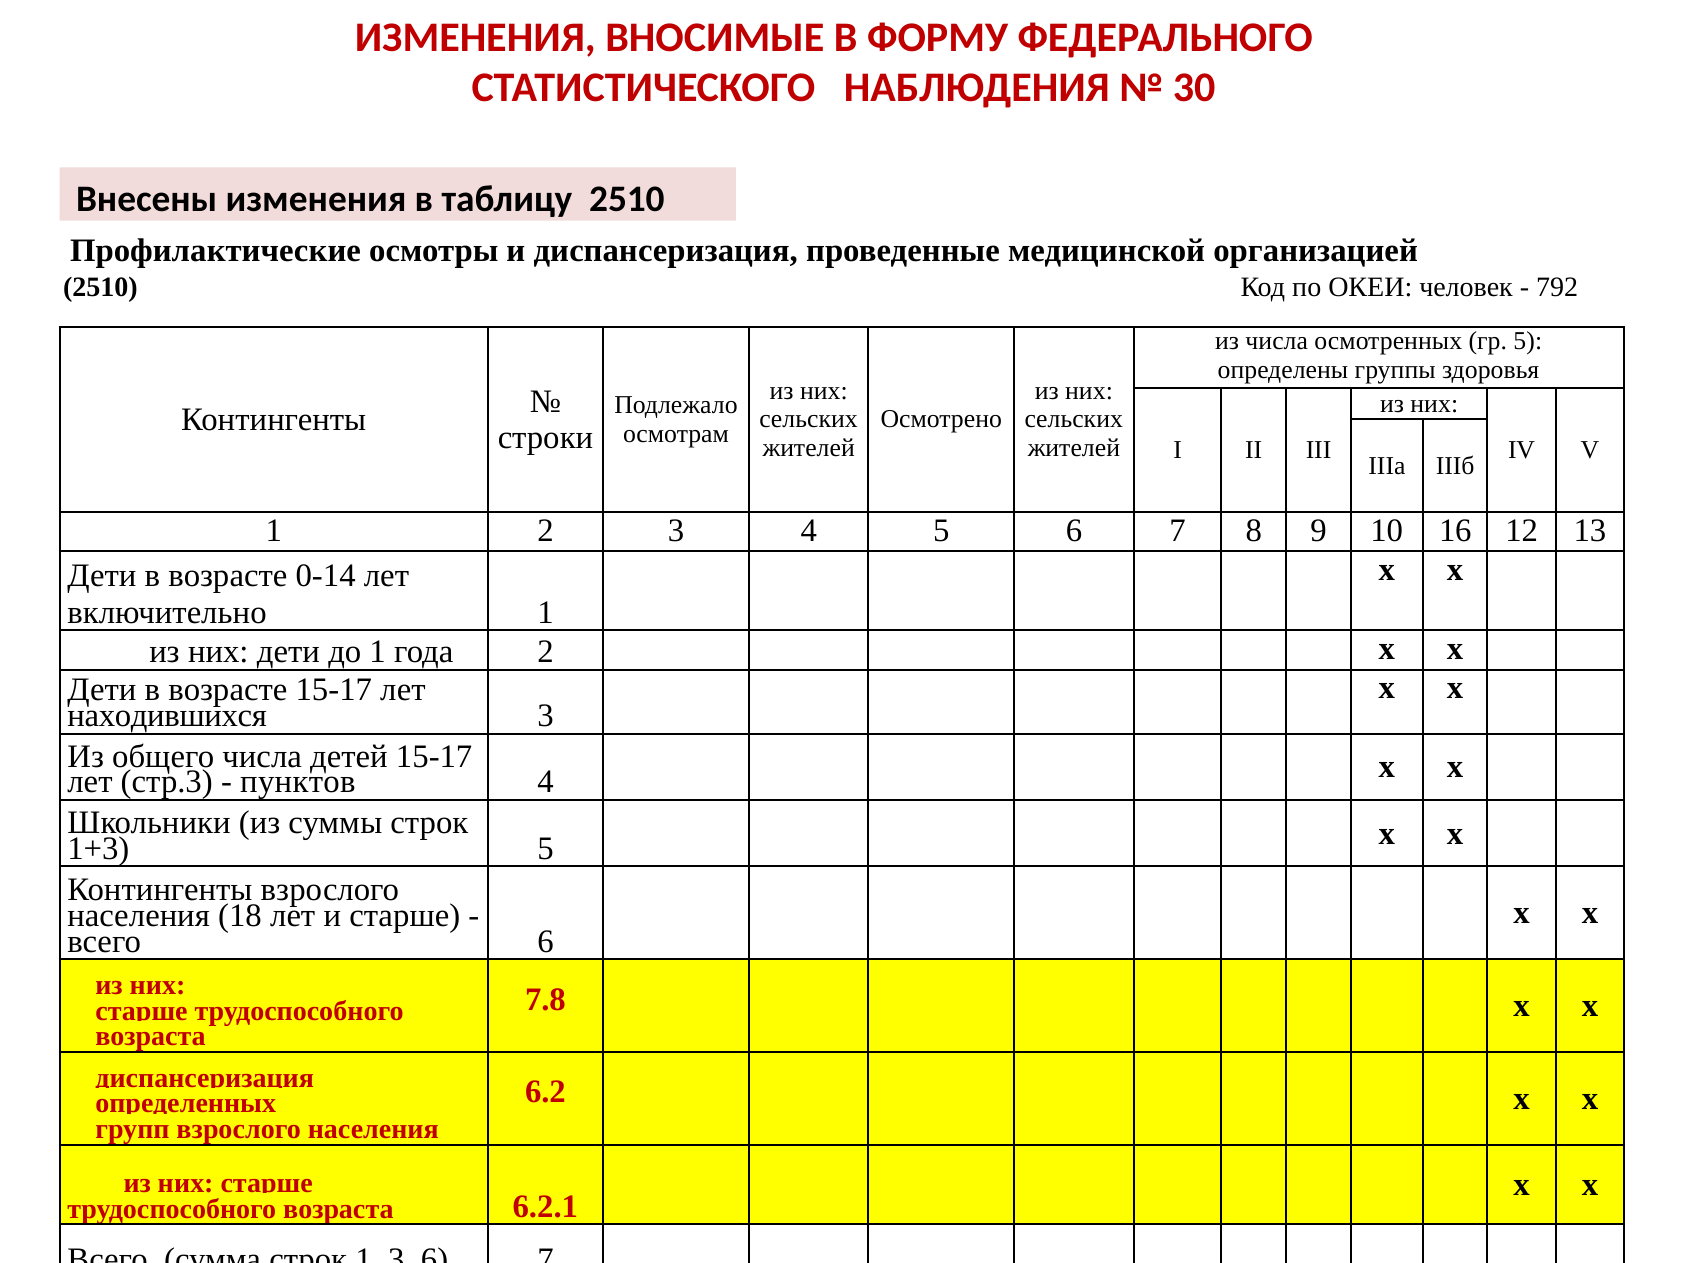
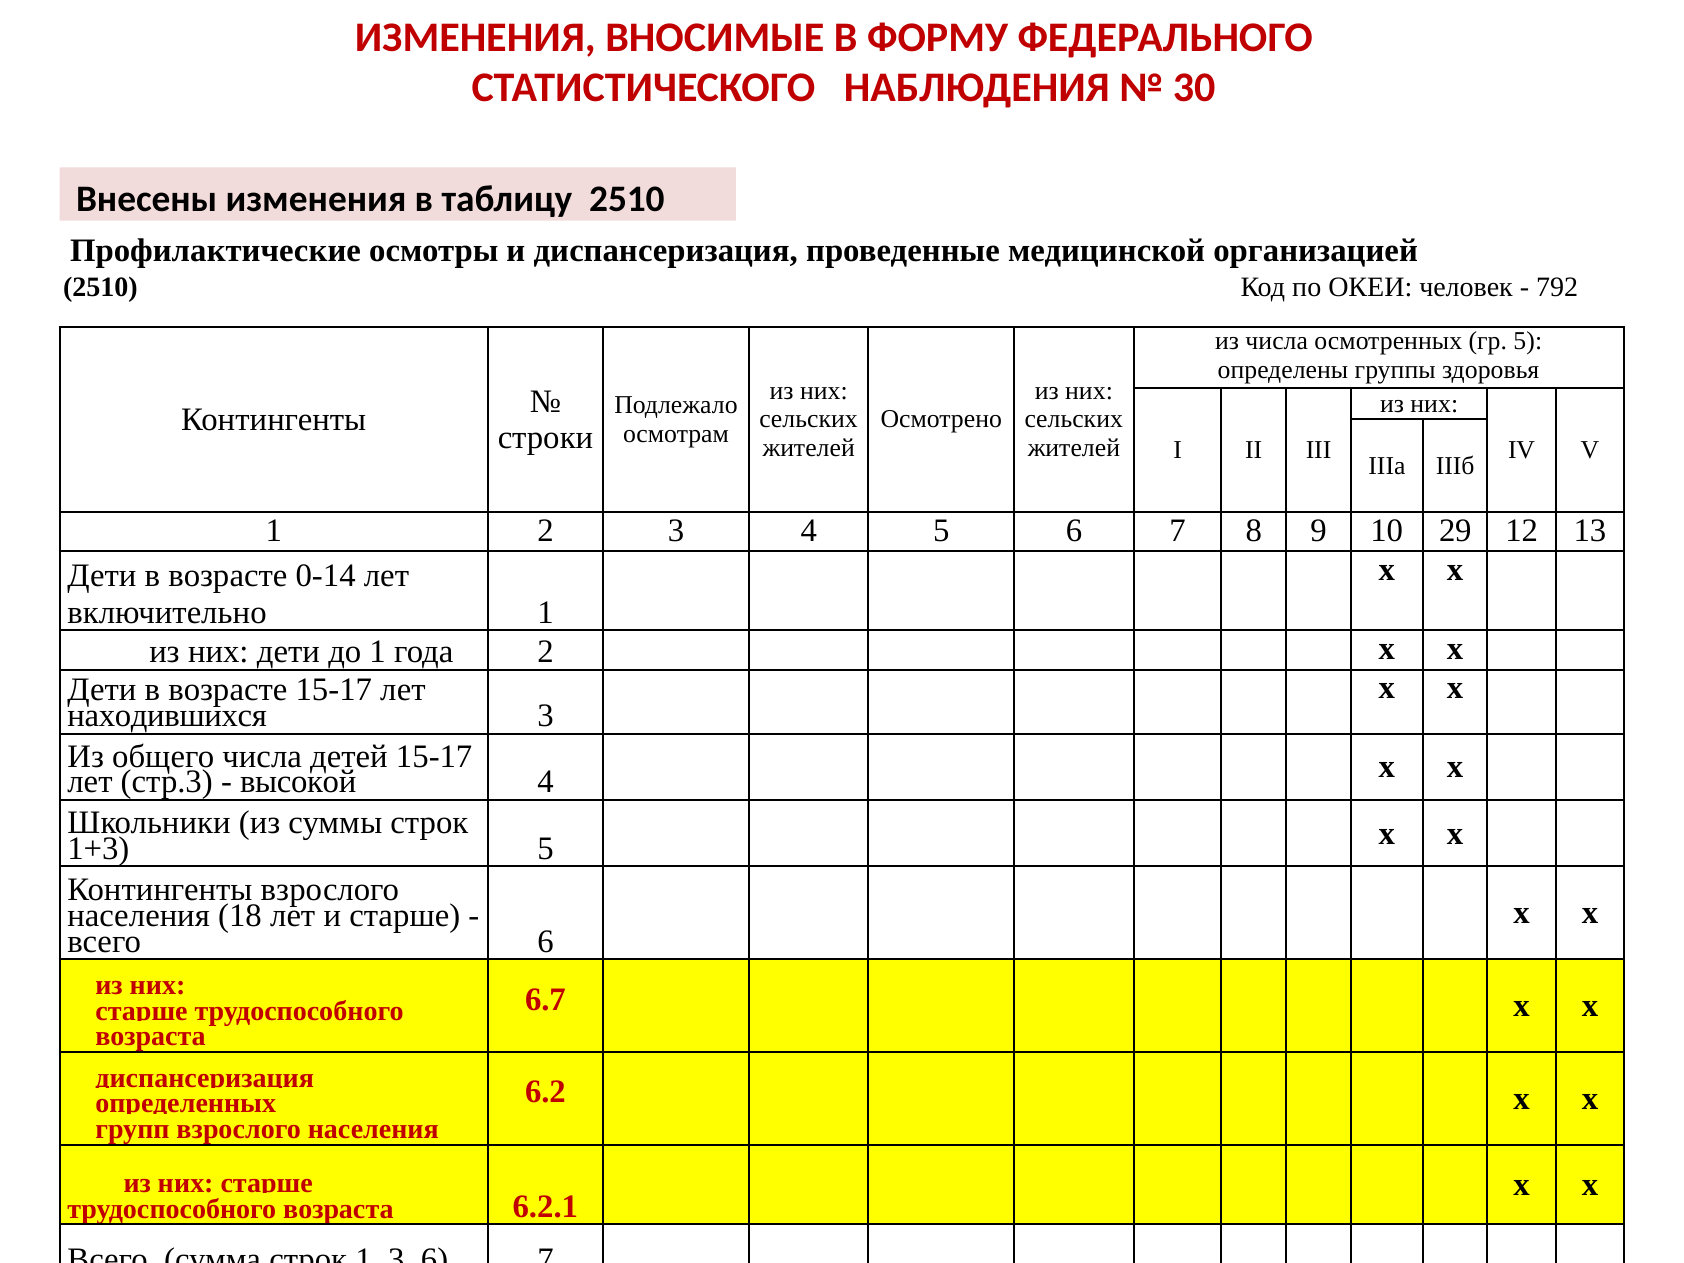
16: 16 -> 29
пунктов: пунктов -> высокой
7.8: 7.8 -> 6.7
